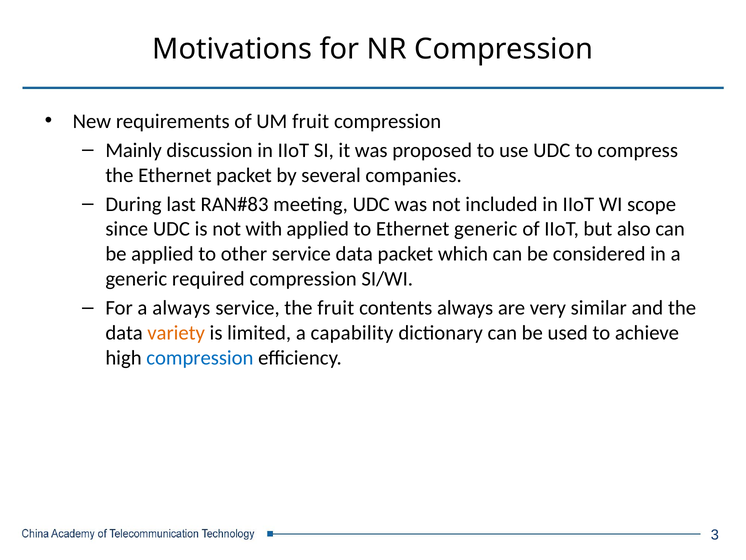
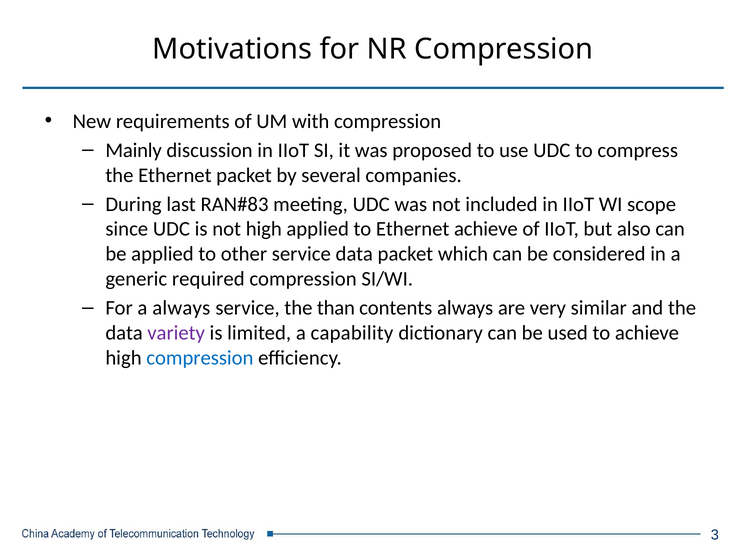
UM fruit: fruit -> with
not with: with -> high
Ethernet generic: generic -> achieve
the fruit: fruit -> than
variety colour: orange -> purple
